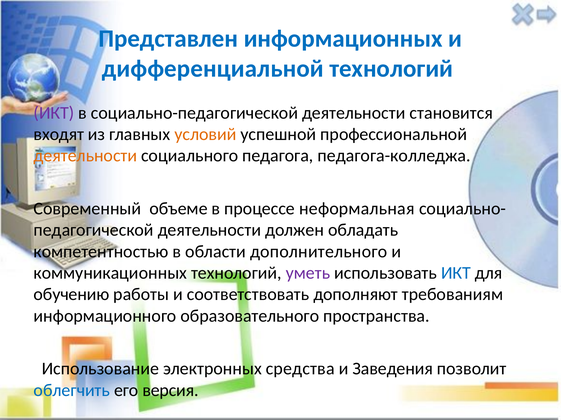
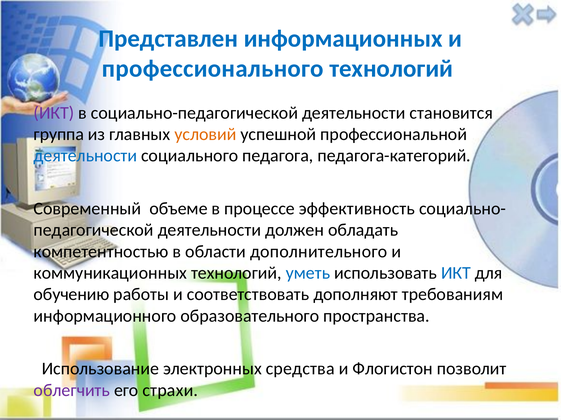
дифференциальной: дифференциальной -> профессионального
входят: входят -> группа
деятельности at (85, 156) colour: orange -> blue
педагога-колледжа: педагога-колледжа -> педагога-категорий
неформальная: неформальная -> эффективность
уметь colour: purple -> blue
Заведения: Заведения -> Флогистон
облегчить colour: blue -> purple
версия: версия -> страхи
